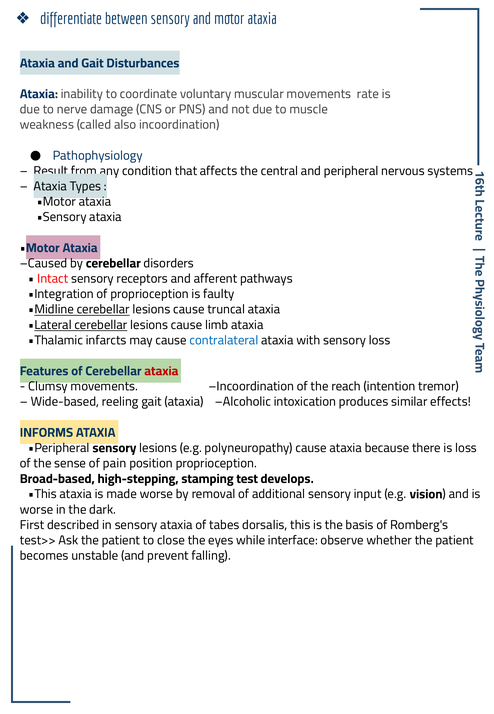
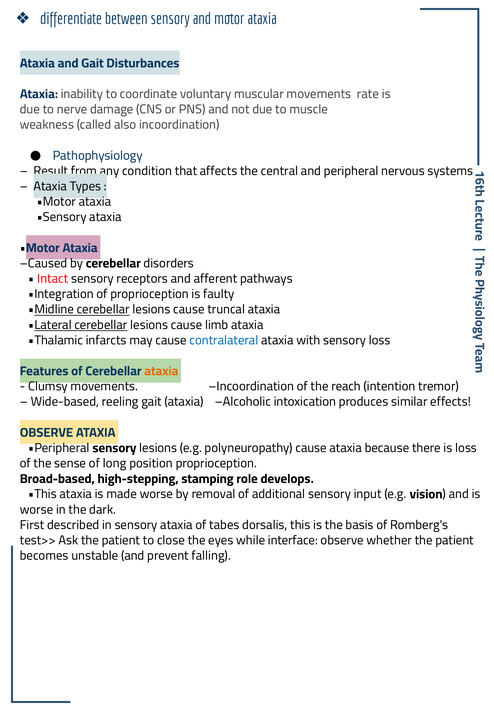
ataxia at (161, 371) colour: red -> orange
INFORMS at (46, 432): INFORMS -> OBSERVE
pain: pain -> long
test: test -> role
